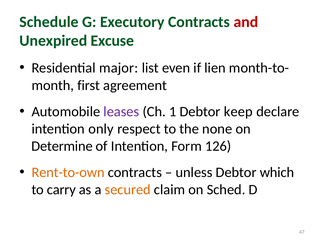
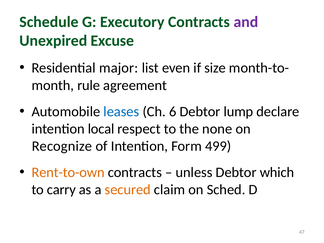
and colour: red -> purple
lien: lien -> size
first: first -> rule
leases colour: purple -> blue
1: 1 -> 6
keep: keep -> lump
only: only -> local
Determine: Determine -> Recognize
126: 126 -> 499
